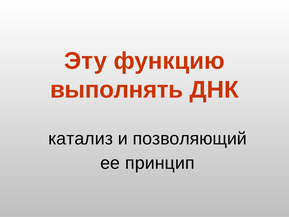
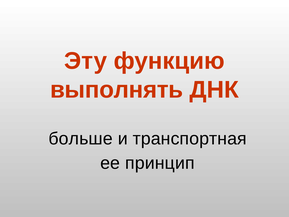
катализ: катализ -> больше
позволяющий: позволяющий -> транспортная
